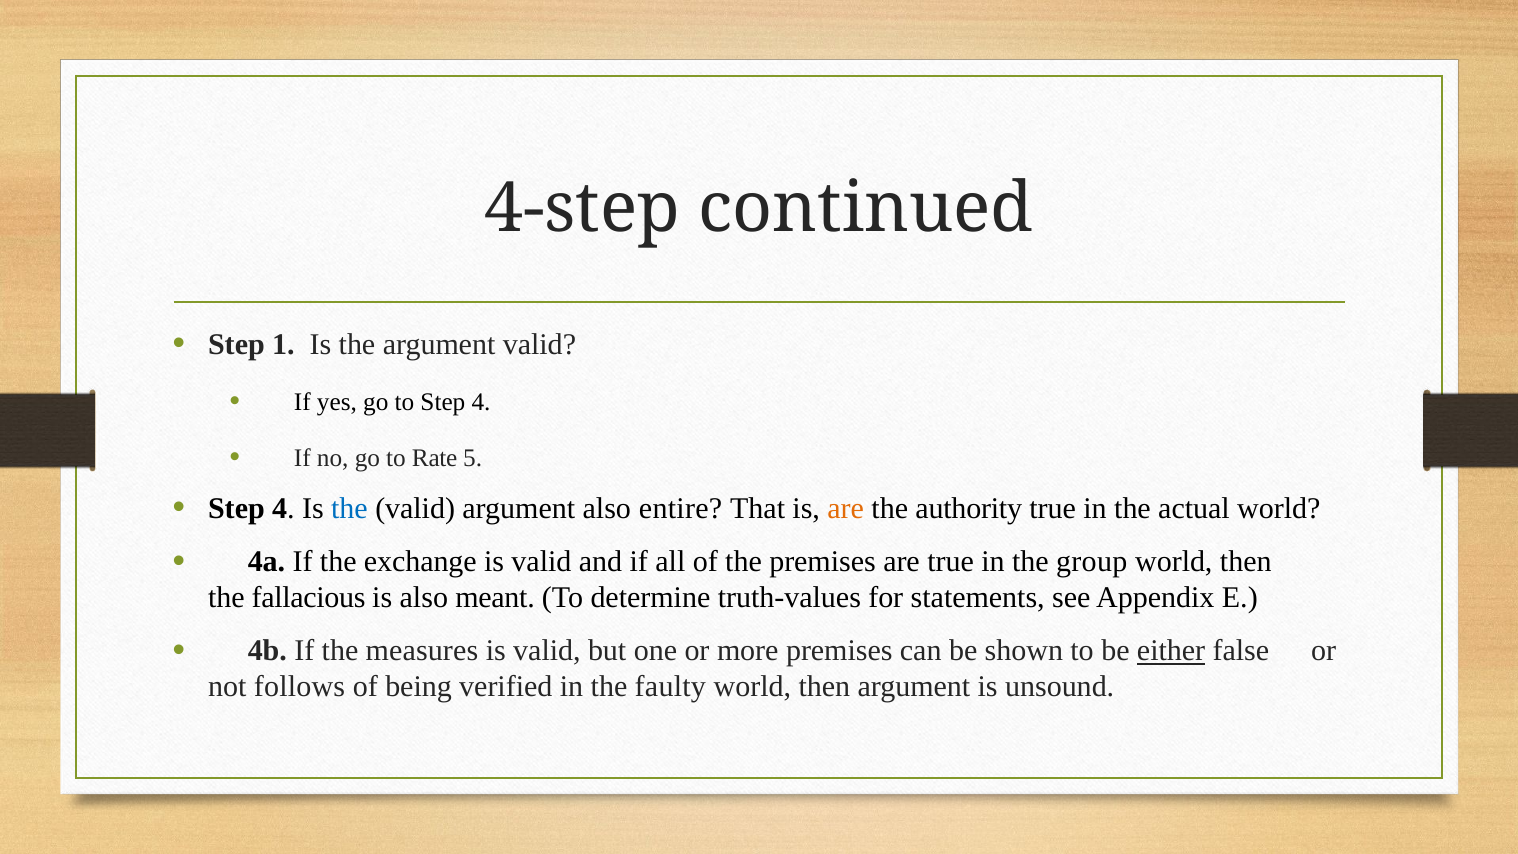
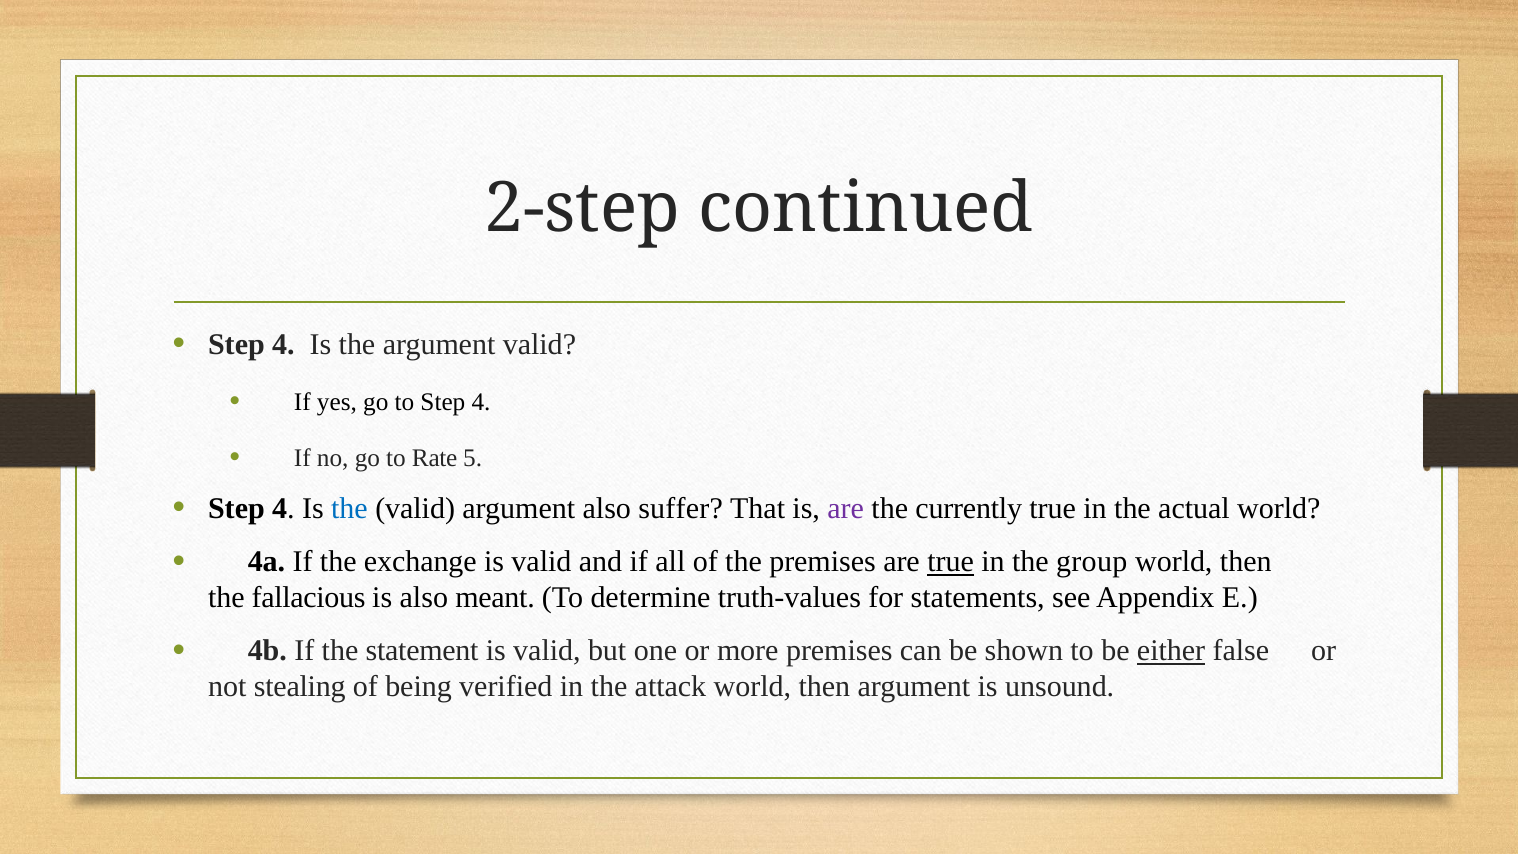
4-step: 4-step -> 2-step
1 at (283, 344): 1 -> 4
entire: entire -> suffer
are at (846, 509) colour: orange -> purple
authority: authority -> currently
true at (951, 562) underline: none -> present
measures: measures -> statement
follows: follows -> stealing
faulty: faulty -> attack
